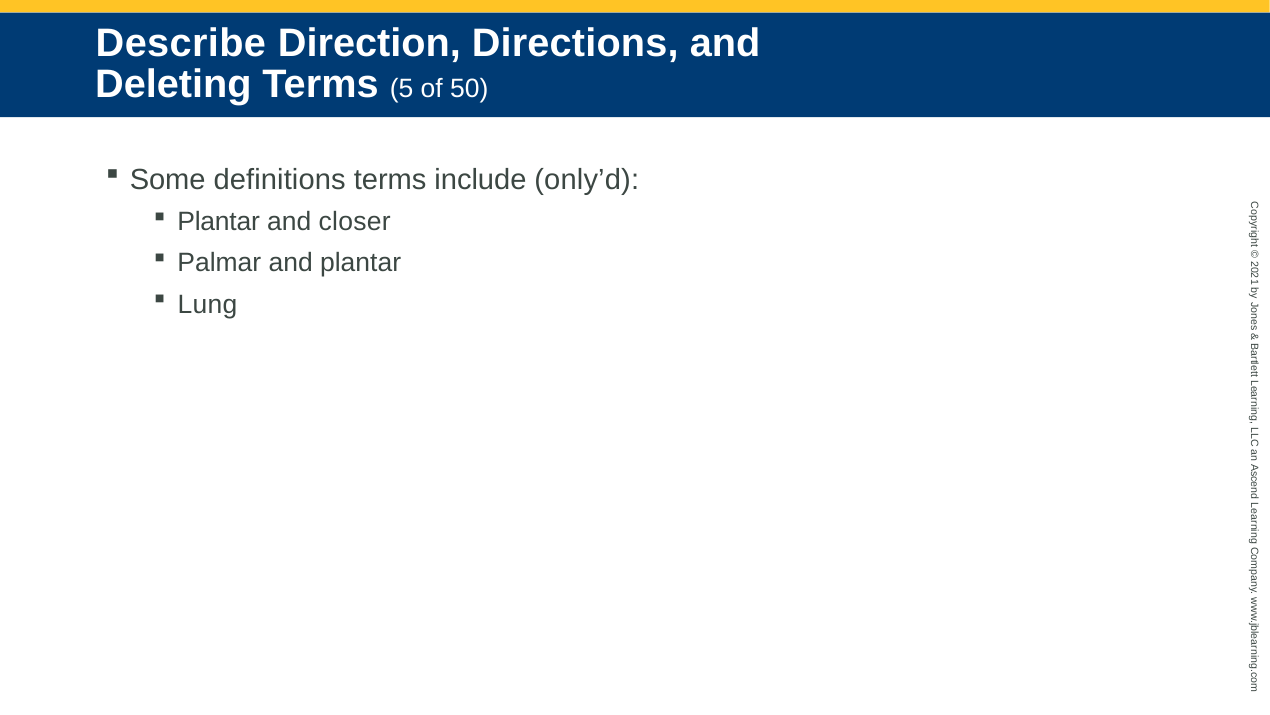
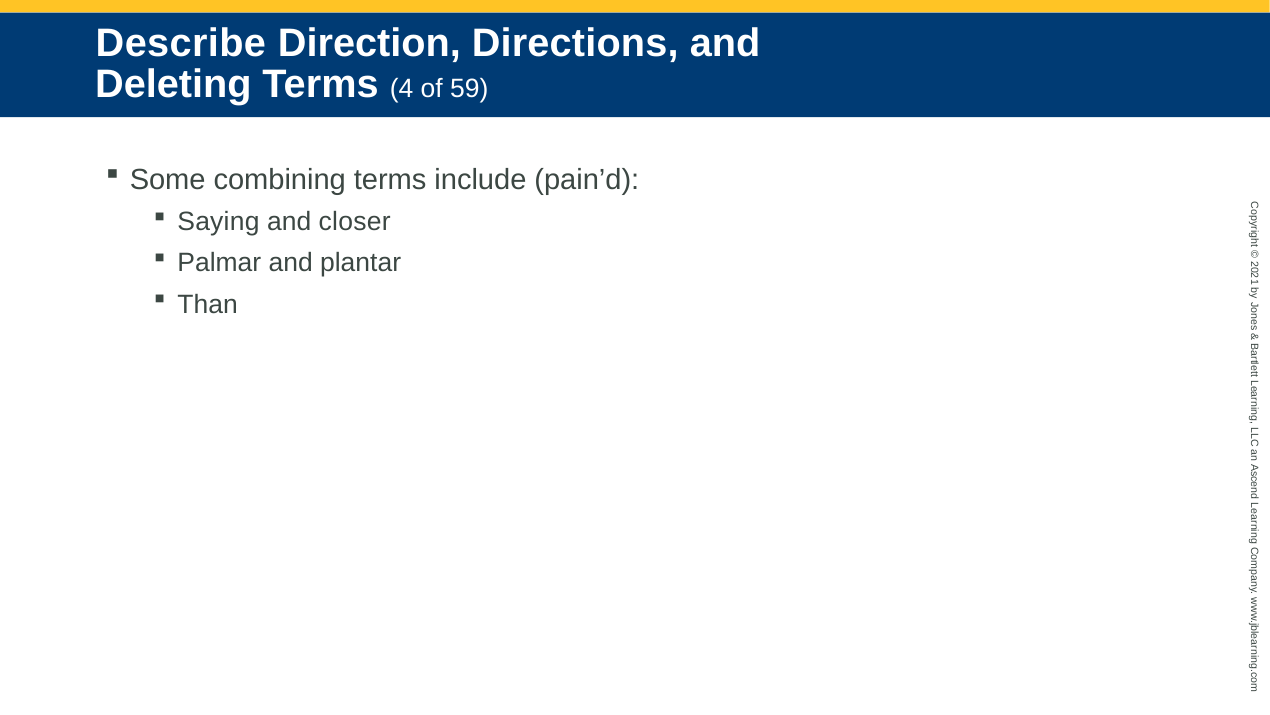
5: 5 -> 4
50: 50 -> 59
definitions: definitions -> combining
only’d: only’d -> pain’d
Plantar at (219, 222): Plantar -> Saying
Lung: Lung -> Than
